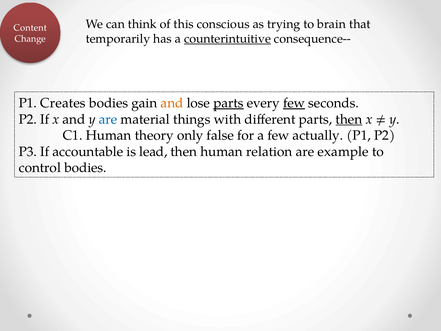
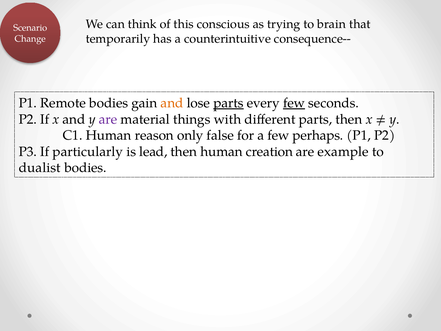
Content: Content -> Scenario
counterintuitive underline: present -> none
Creates: Creates -> Remote
are at (108, 119) colour: blue -> purple
then at (349, 119) underline: present -> none
theory: theory -> reason
actually: actually -> perhaps
accountable: accountable -> particularly
relation: relation -> creation
control: control -> dualist
